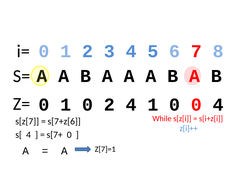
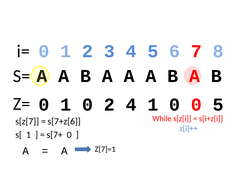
0 4: 4 -> 5
s[ 4: 4 -> 1
